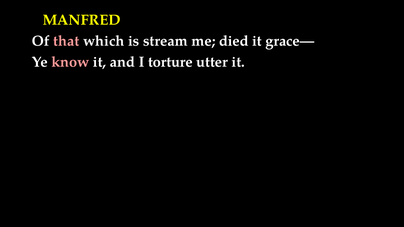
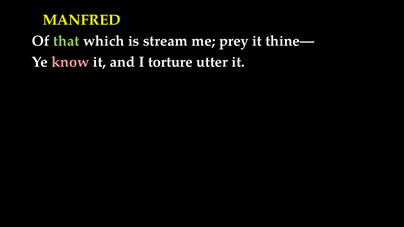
that colour: pink -> light green
died: died -> prey
grace—: grace— -> thine—
